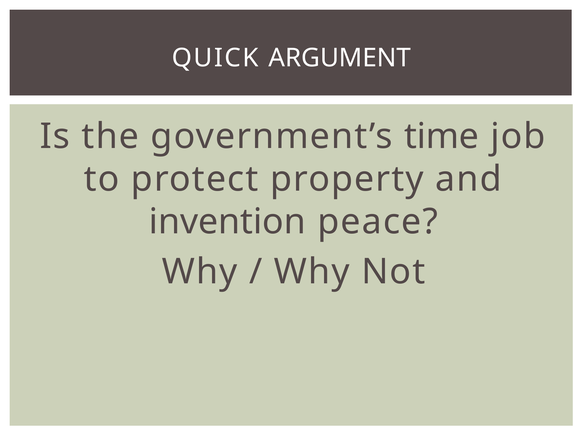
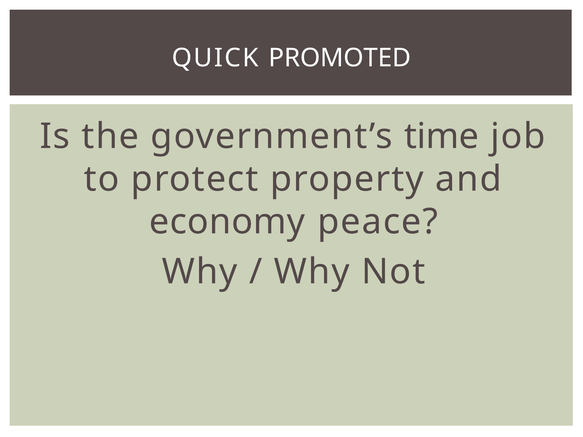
ARGUMENT: ARGUMENT -> PROMOTED
invention: invention -> economy
